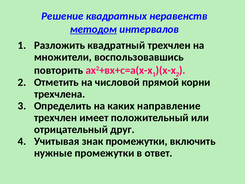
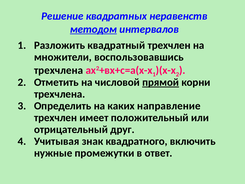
повторить at (59, 70): повторить -> трехчлена
прямой underline: none -> present
знак промежутки: промежутки -> квадратного
